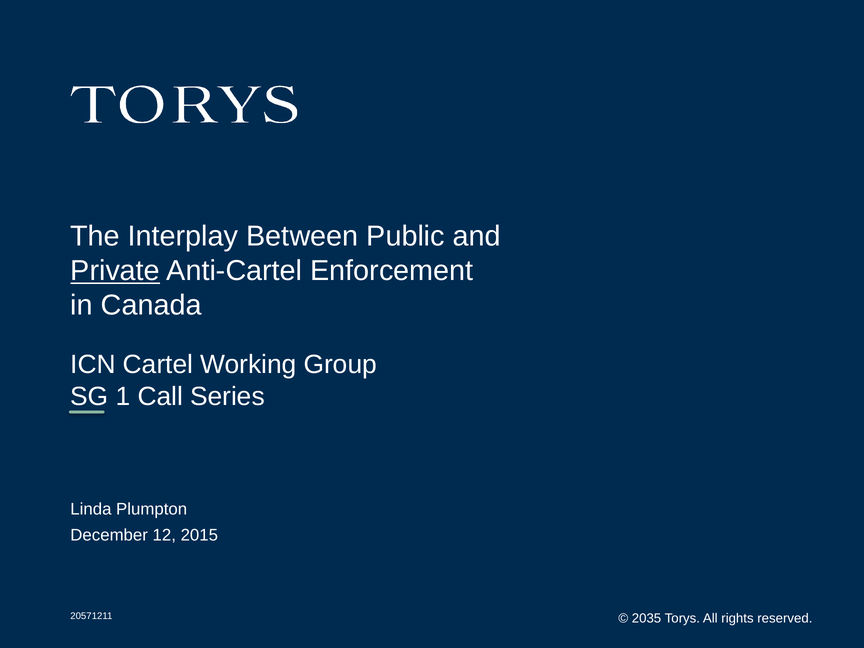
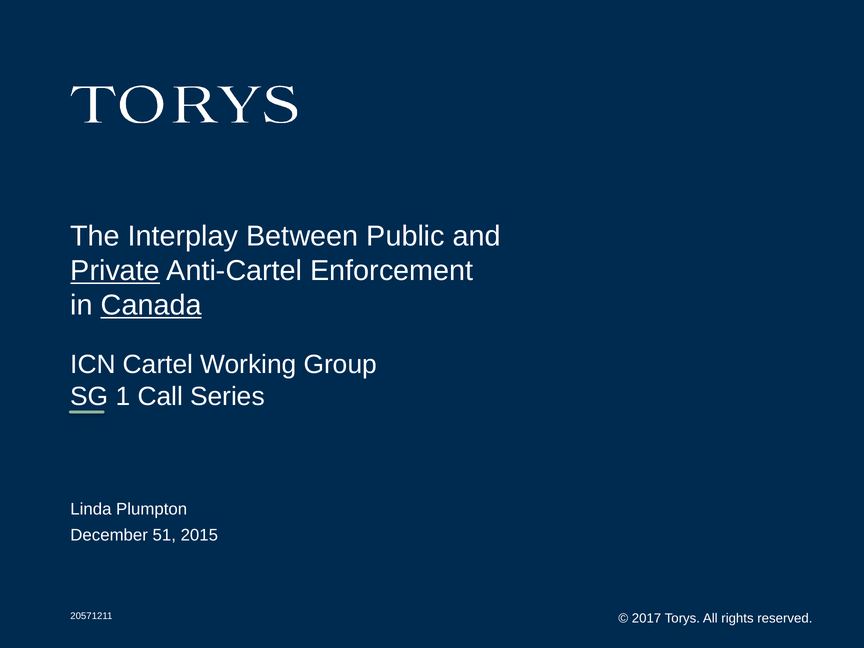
Canada underline: none -> present
12: 12 -> 51
2035: 2035 -> 2017
